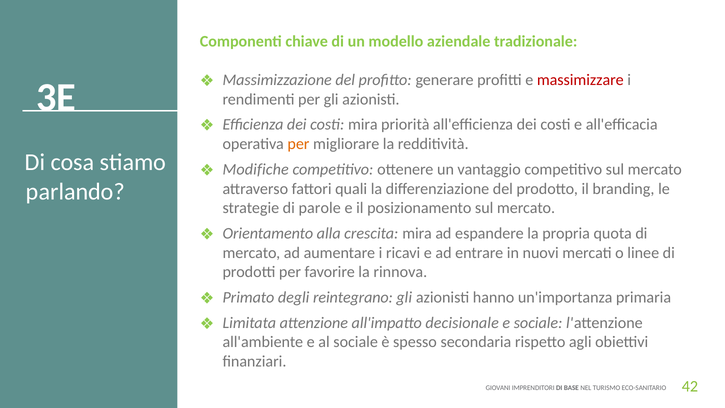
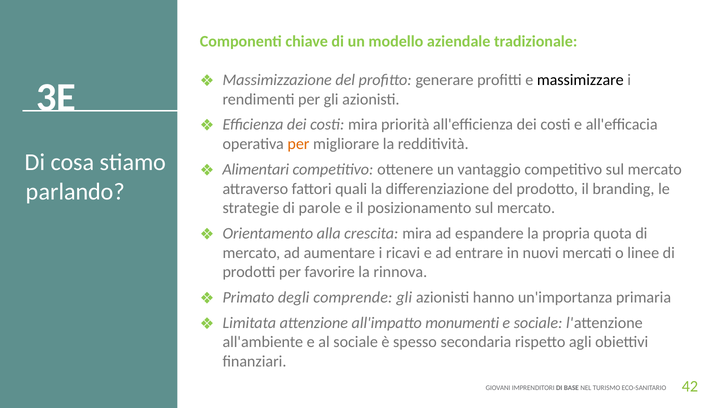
massimizzare colour: red -> black
Modifiche: Modifiche -> Alimentari
reintegrano: reintegrano -> comprende
decisionale: decisionale -> monumenti
